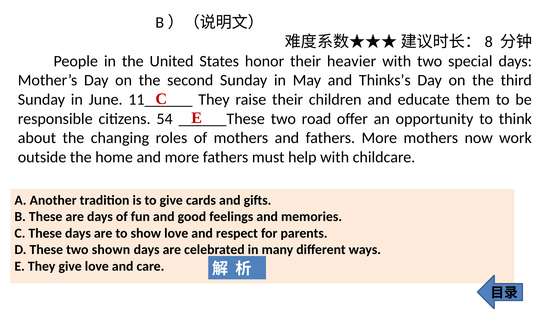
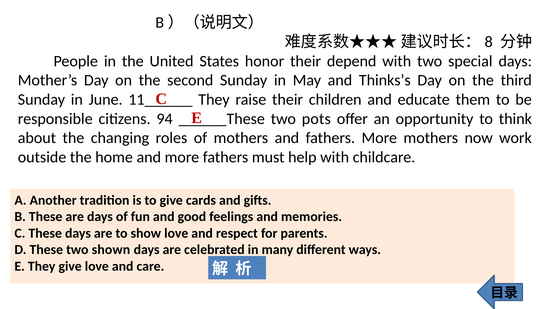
heavier: heavier -> depend
54: 54 -> 94
road: road -> pots
